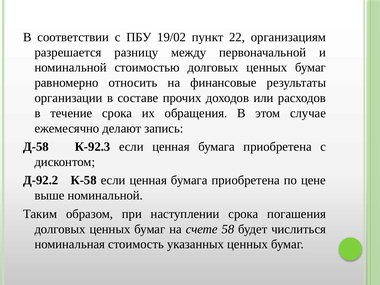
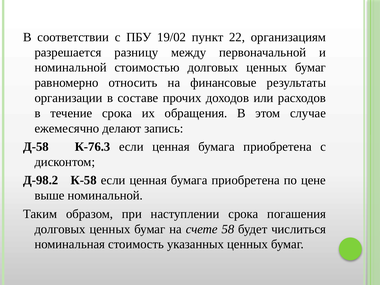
К-92.3: К-92.3 -> К-76.3
Д-92.2: Д-92.2 -> Д-98.2
